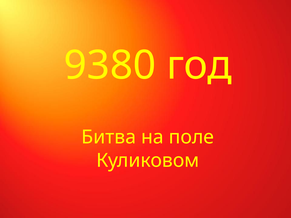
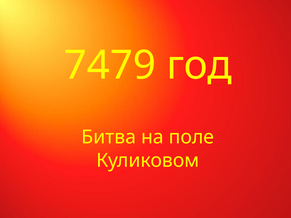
9380: 9380 -> 7479
